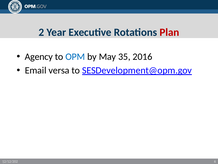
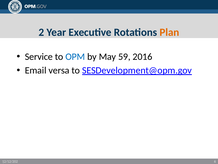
Plan colour: red -> orange
Agency: Agency -> Service
35: 35 -> 59
